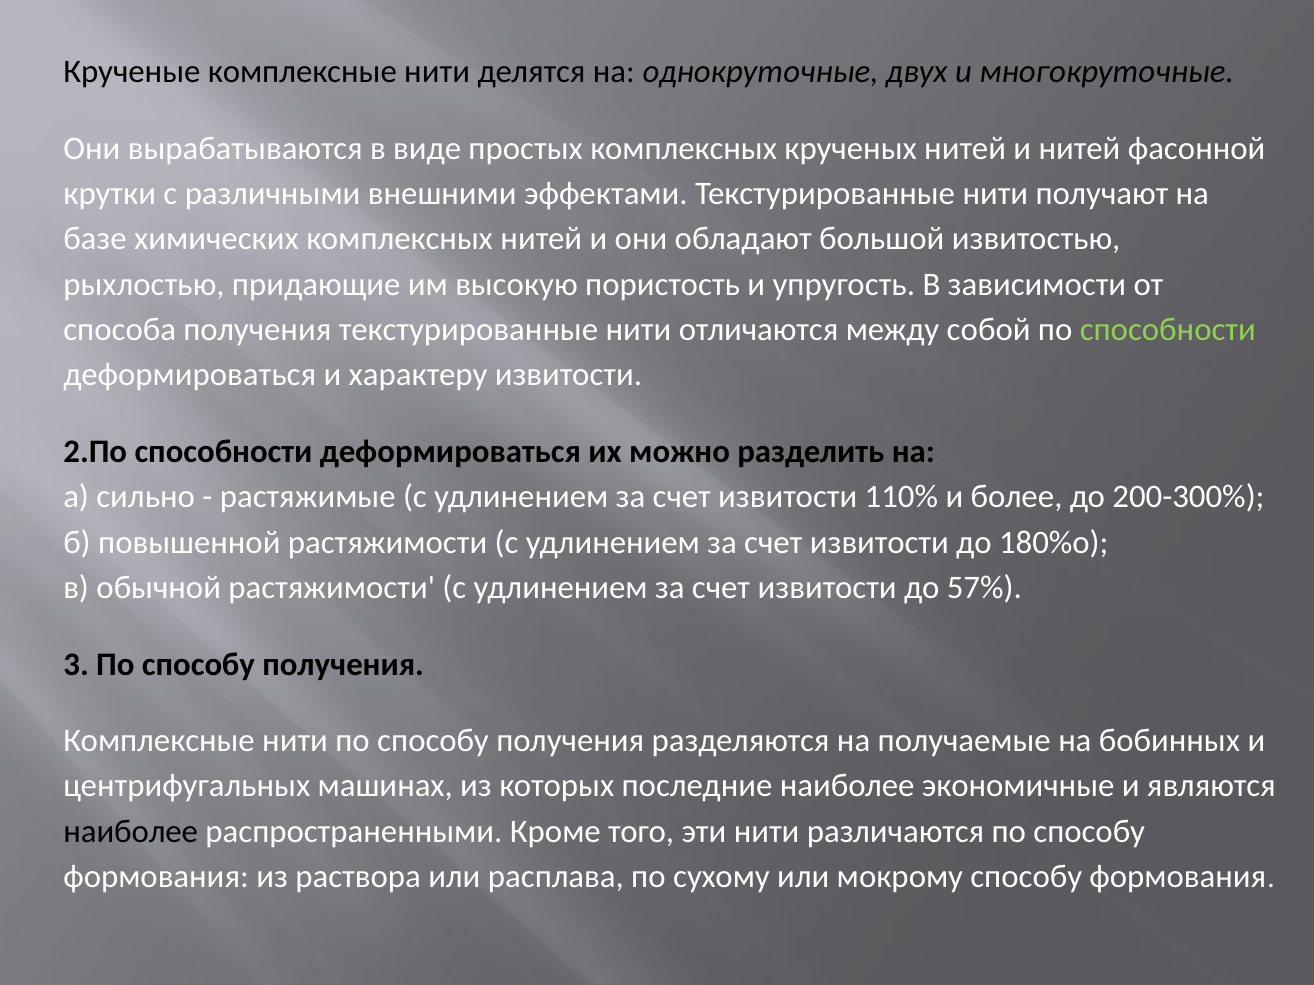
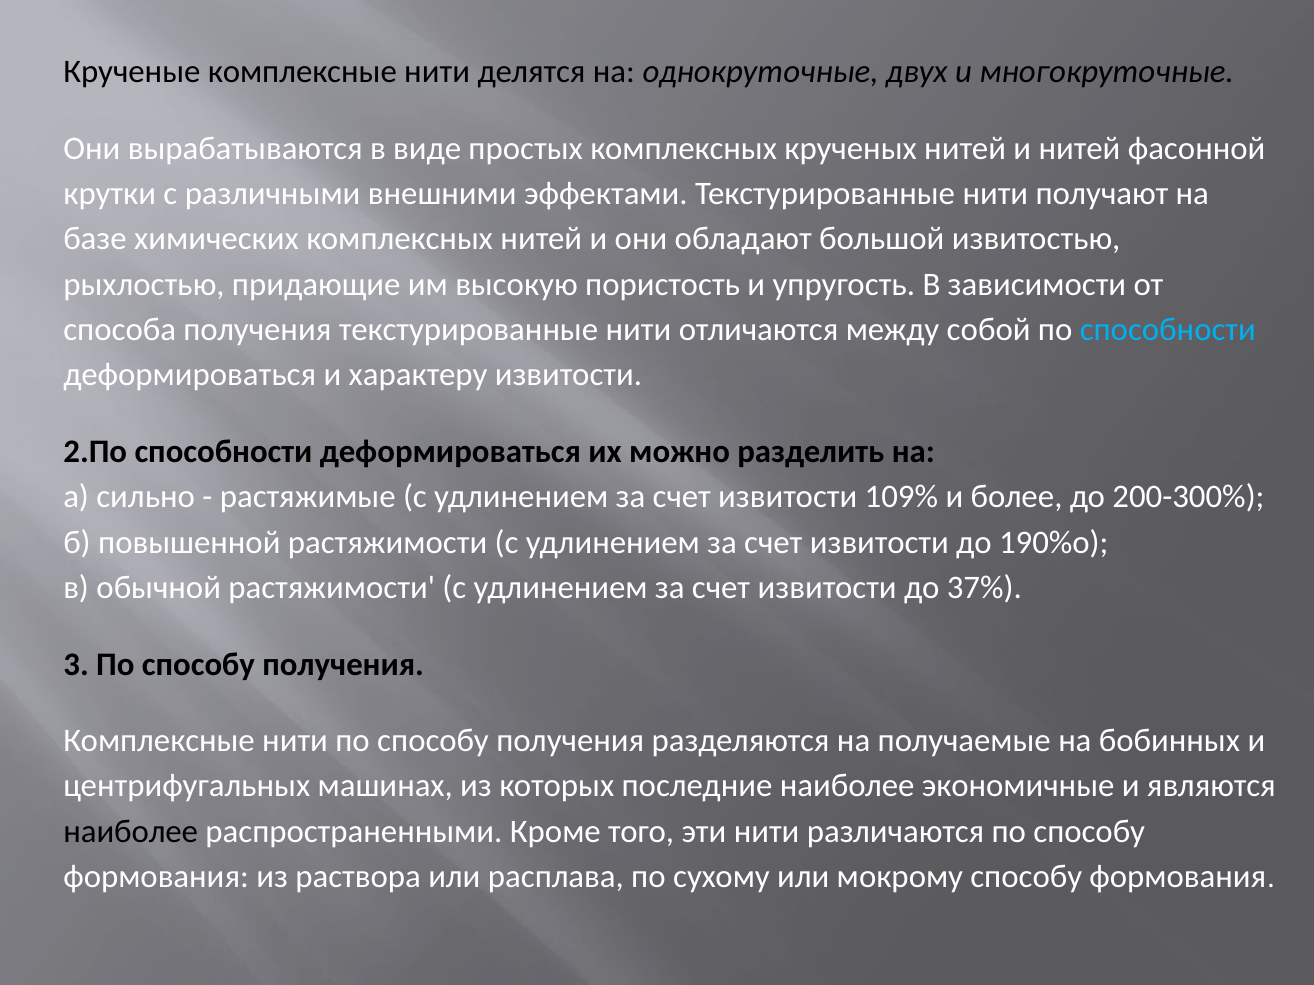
способности at (1168, 330) colour: light green -> light blue
110%: 110% -> 109%
180%о: 180%о -> 190%о
57%: 57% -> 37%
